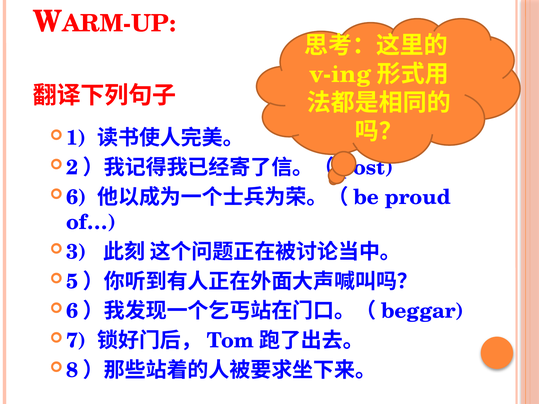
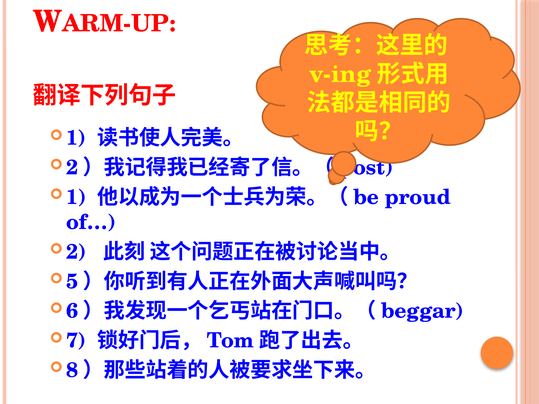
6 at (76, 197): 6 -> 1
3 at (76, 252): 3 -> 2
